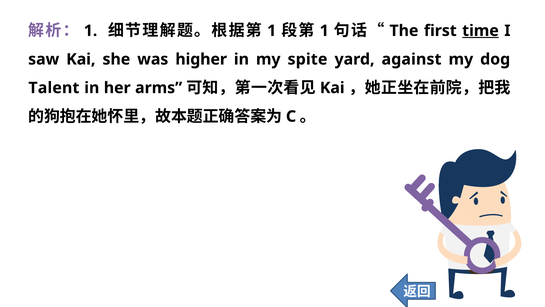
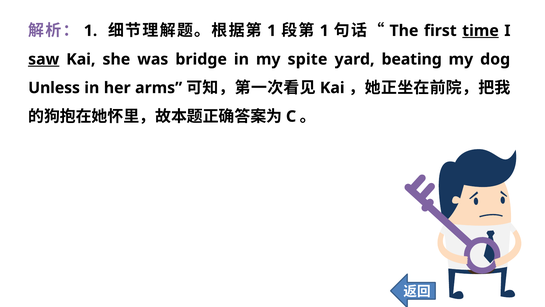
saw underline: none -> present
higher: higher -> bridge
against: against -> beating
Talent: Talent -> Unless
